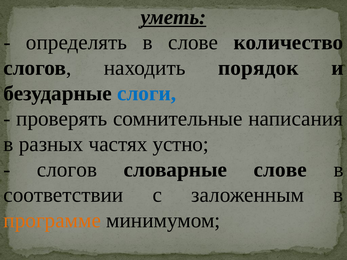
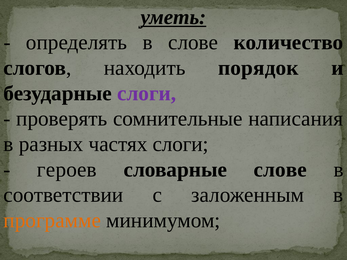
слоги at (147, 93) colour: blue -> purple
частях устно: устно -> слоги
слогов at (67, 170): слогов -> героев
